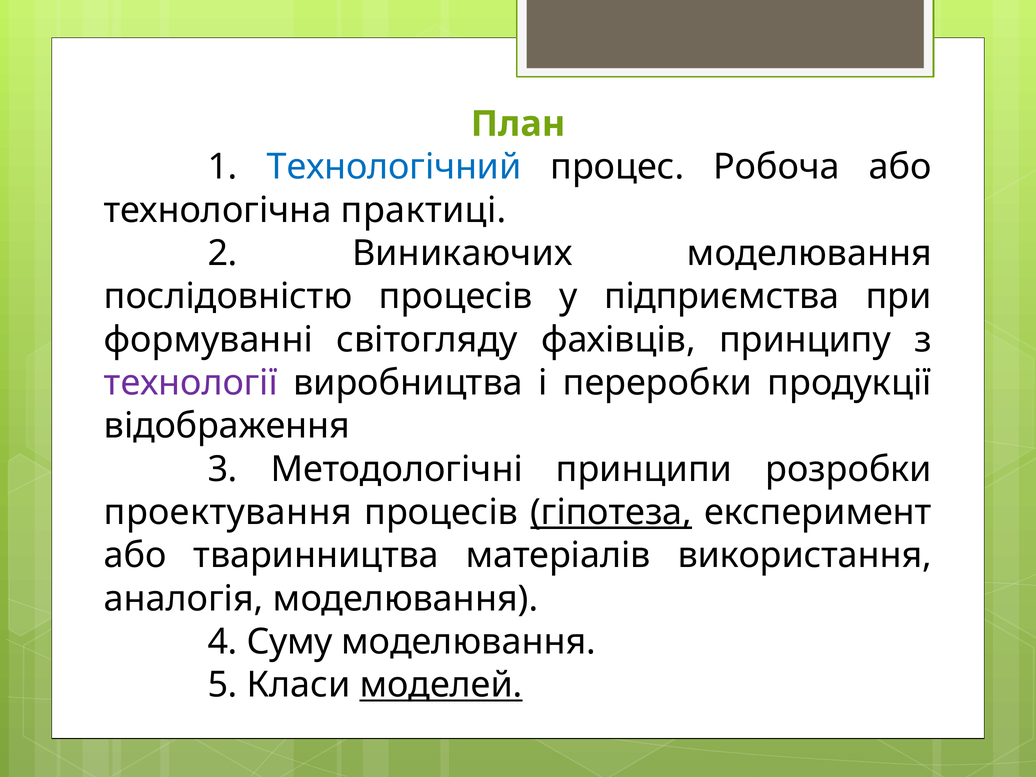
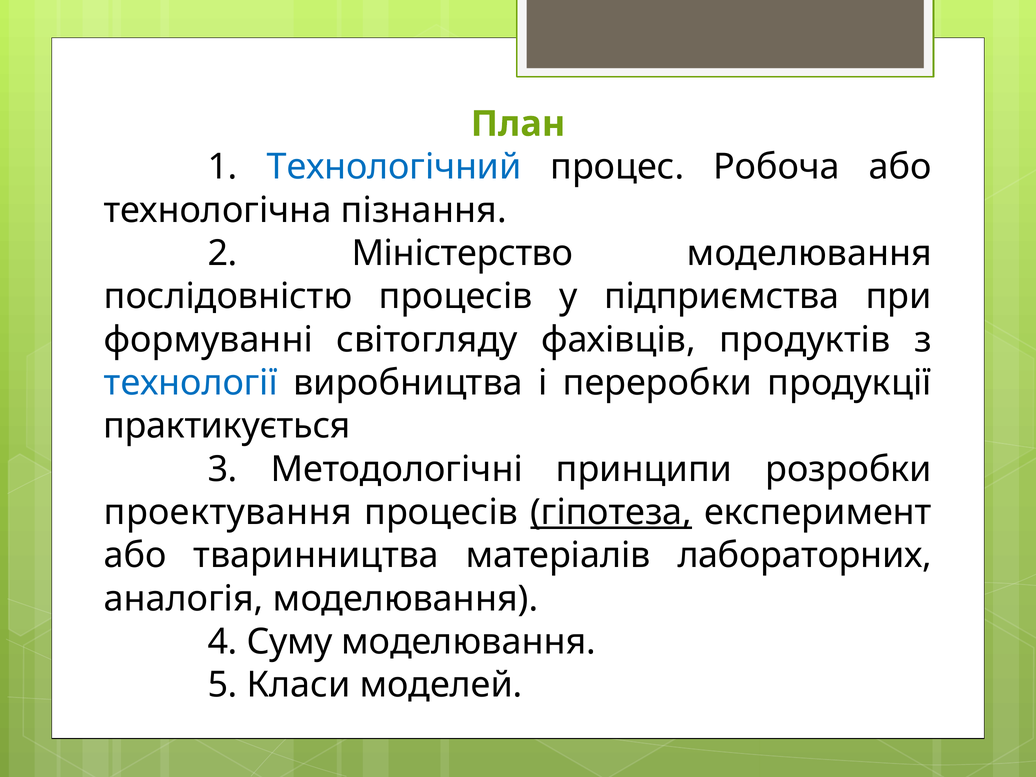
практиці: практиці -> пізнання
Виникаючих: Виникаючих -> Міністерство
принципу: принципу -> продуктів
технології colour: purple -> blue
відображення: відображення -> практикується
використання: використання -> лабораторних
моделей underline: present -> none
